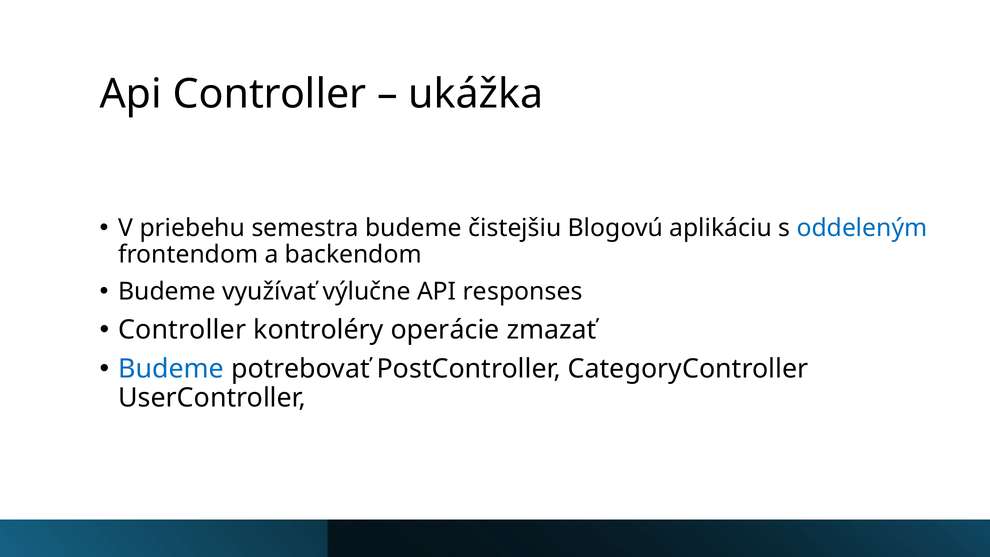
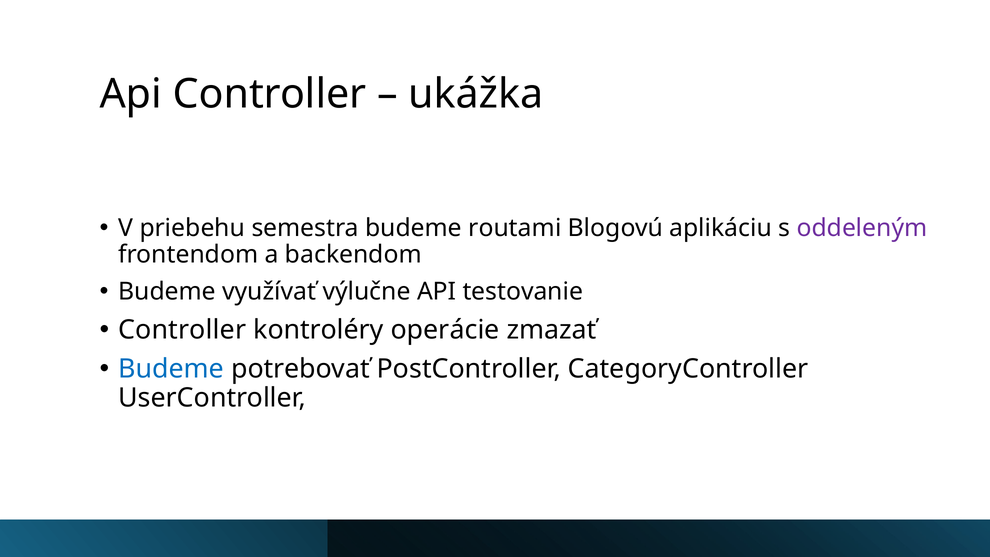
čistejšiu: čistejšiu -> routami
oddeleným colour: blue -> purple
responses: responses -> testovanie
